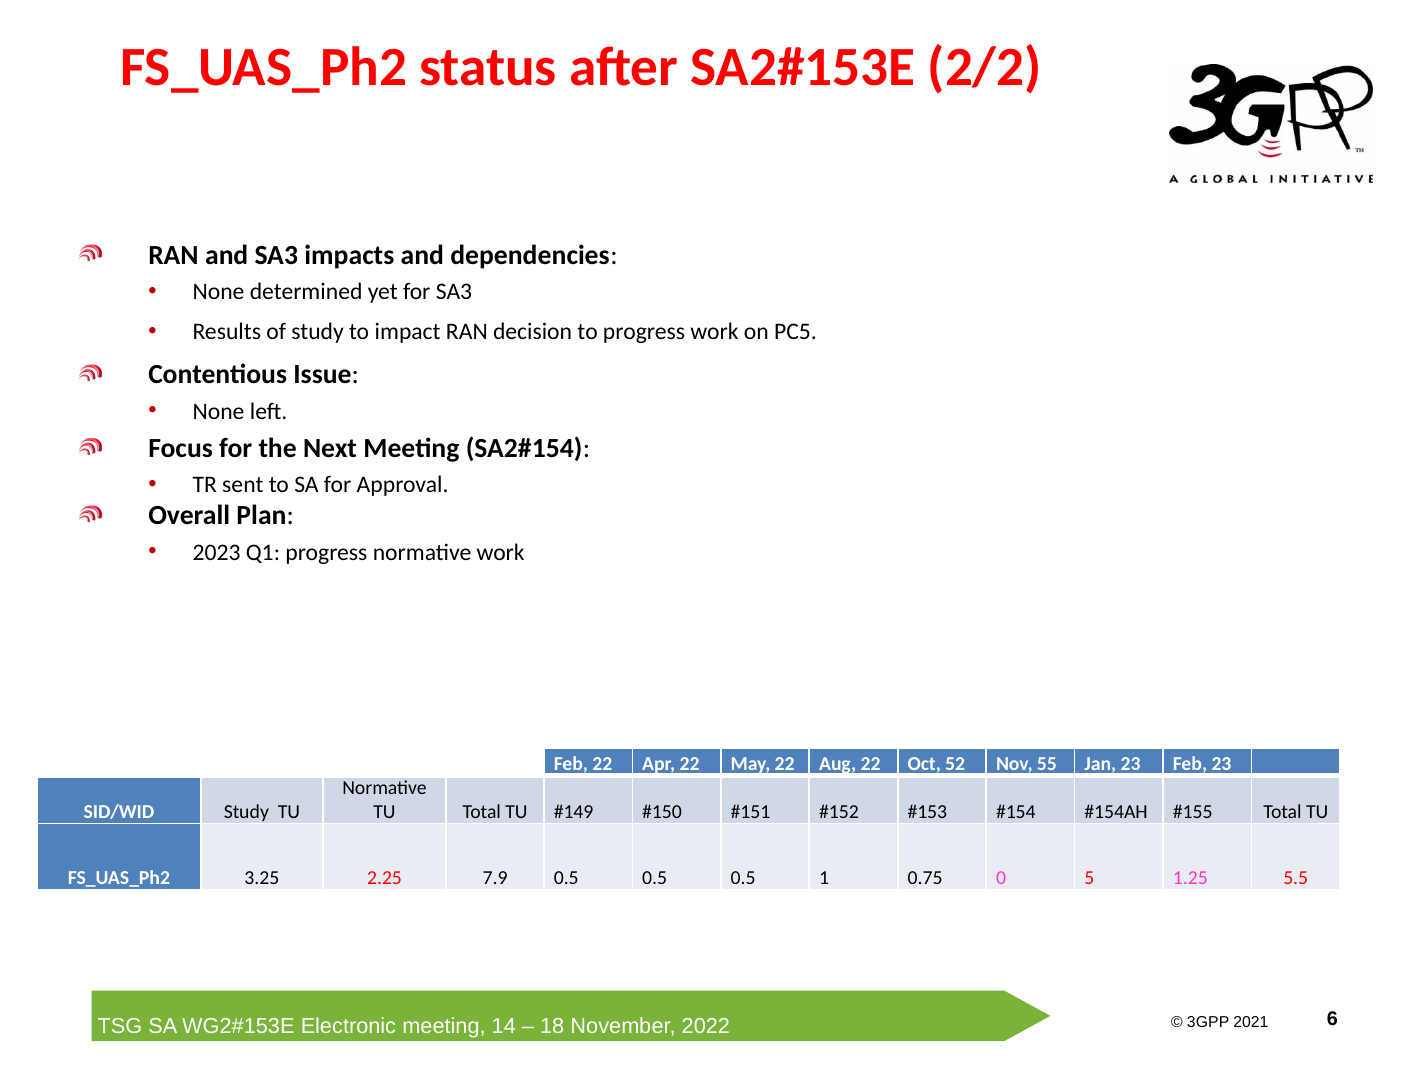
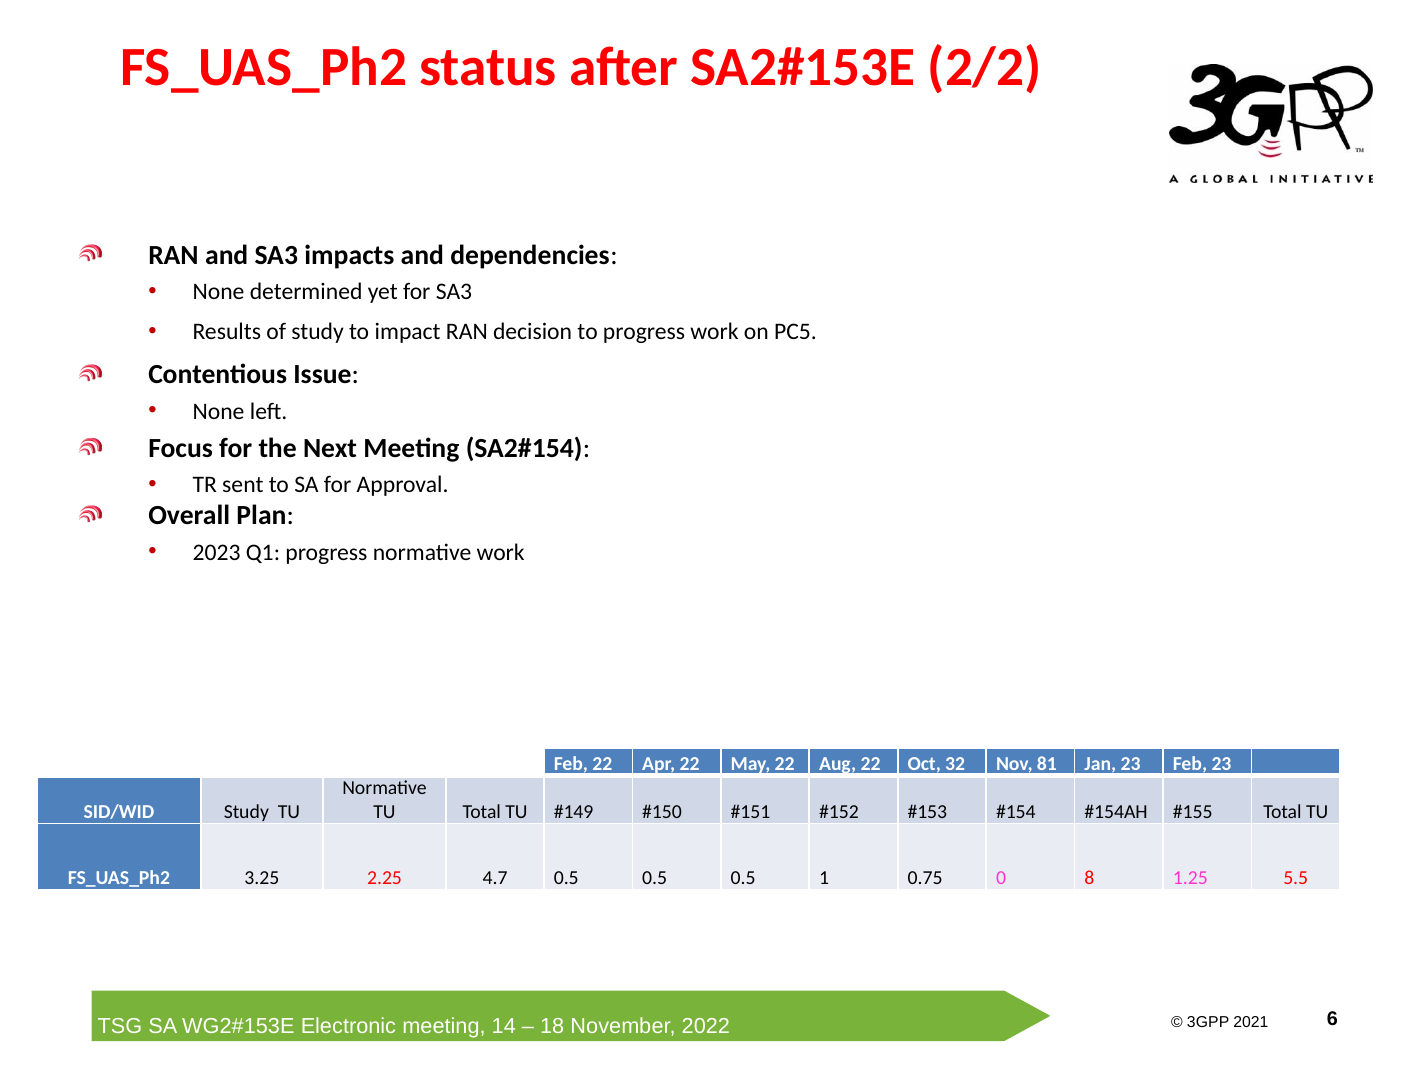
52: 52 -> 32
55: 55 -> 81
7.9: 7.9 -> 4.7
5: 5 -> 8
